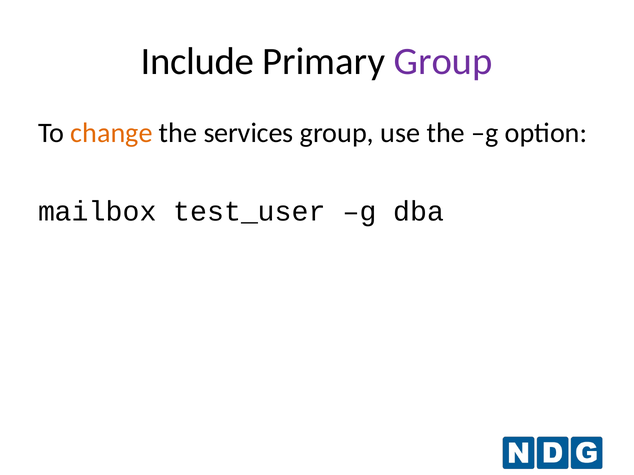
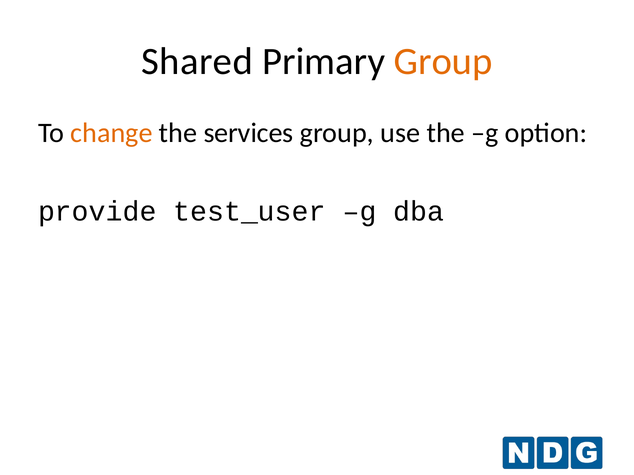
Include: Include -> Shared
Group at (443, 61) colour: purple -> orange
mailbox: mailbox -> provide
